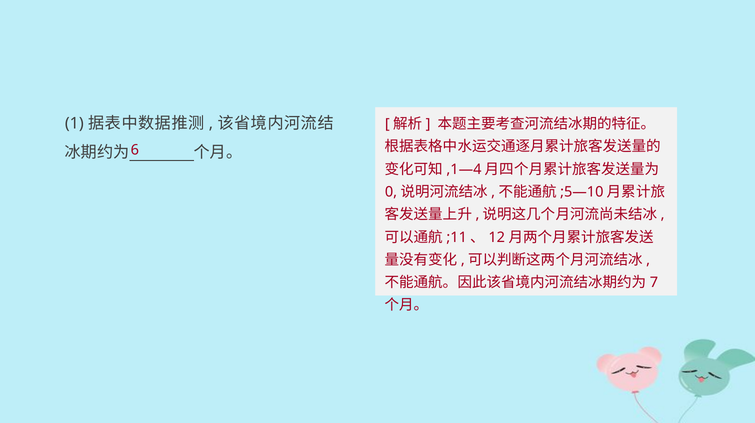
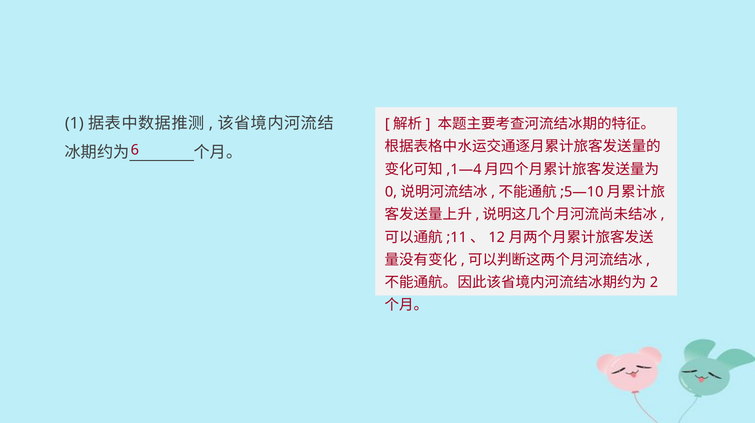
7: 7 -> 2
